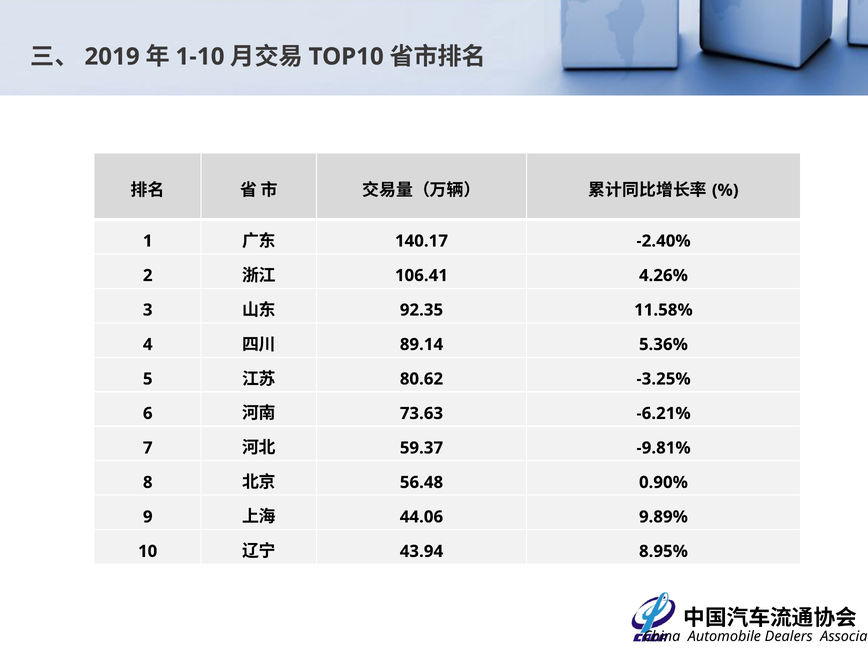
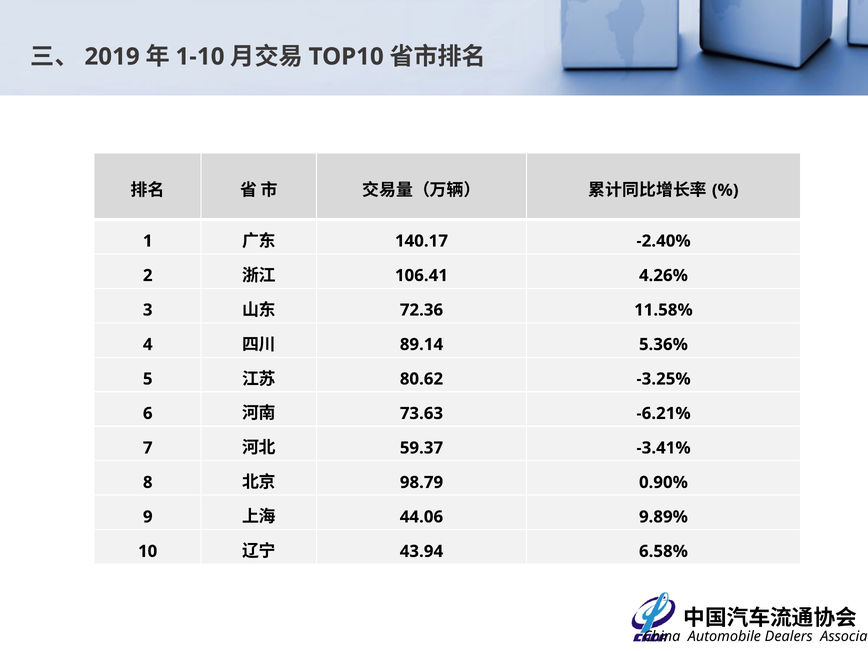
92.35: 92.35 -> 72.36
-9.81%: -9.81% -> -3.41%
56.48: 56.48 -> 98.79
8.95%: 8.95% -> 6.58%
